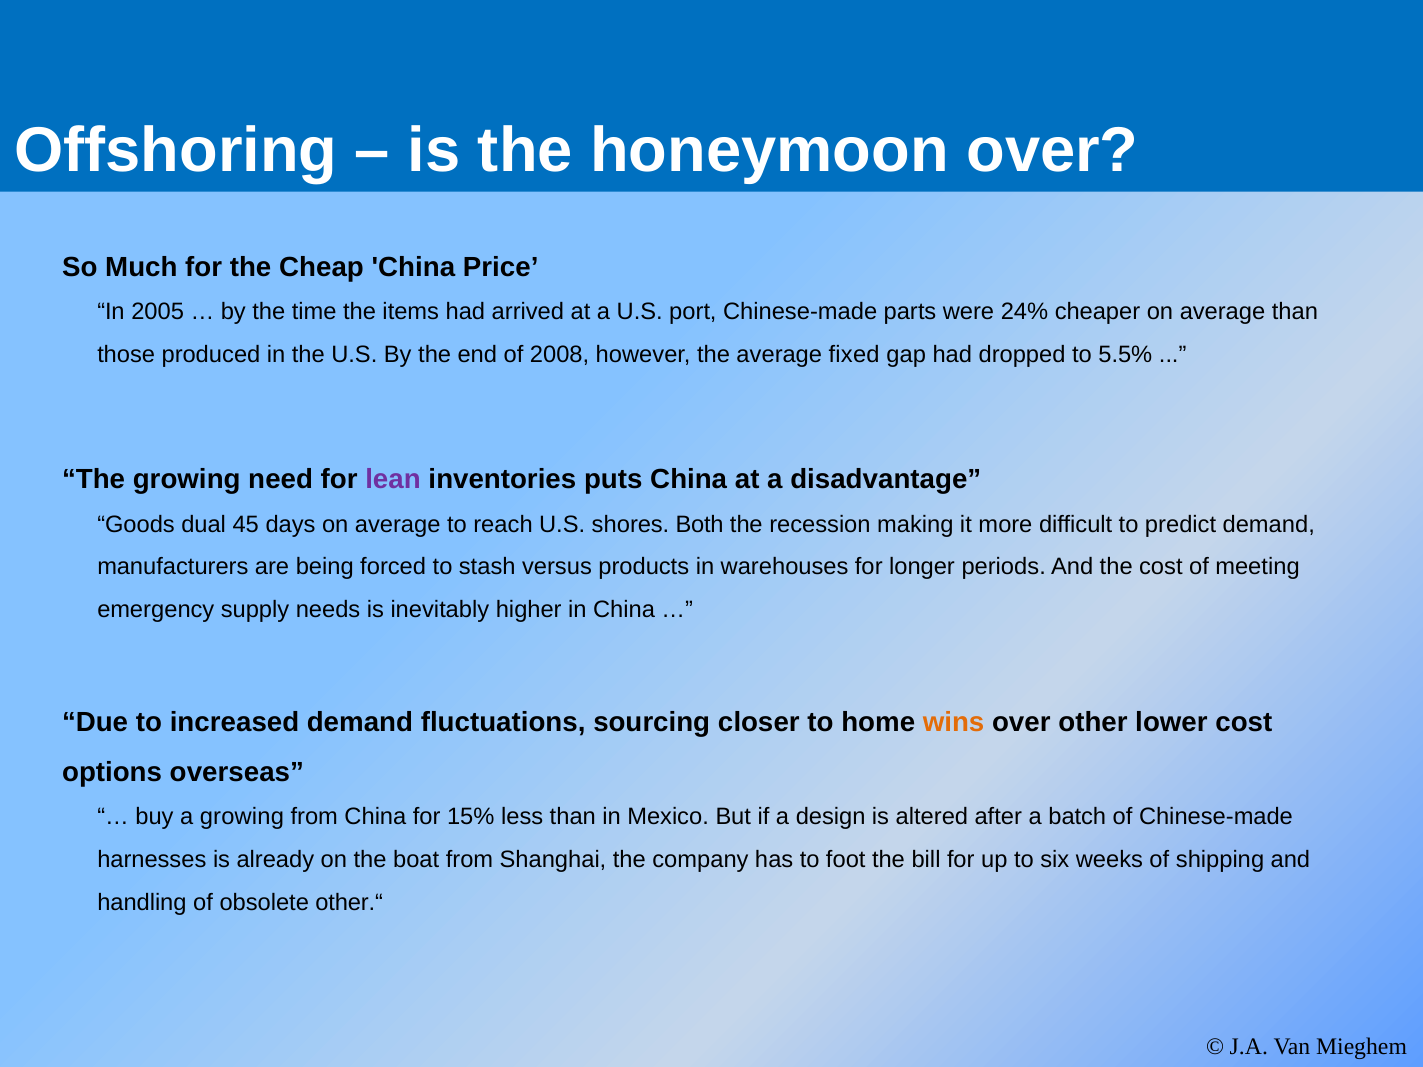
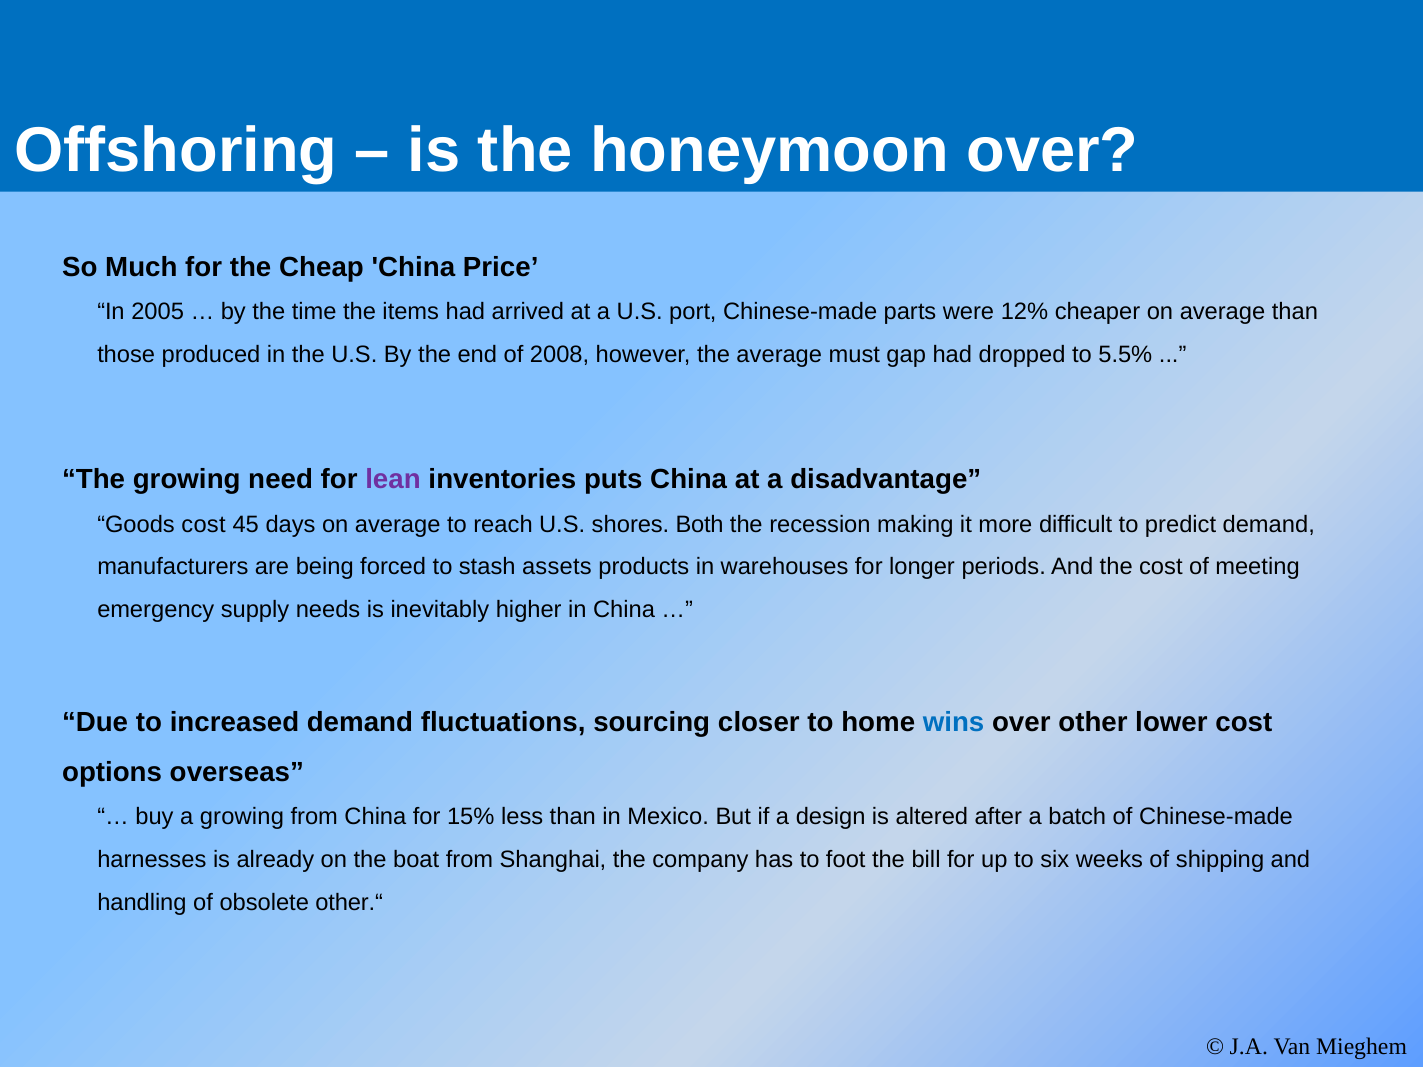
24%: 24% -> 12%
fixed: fixed -> must
Goods dual: dual -> cost
versus: versus -> assets
wins colour: orange -> blue
